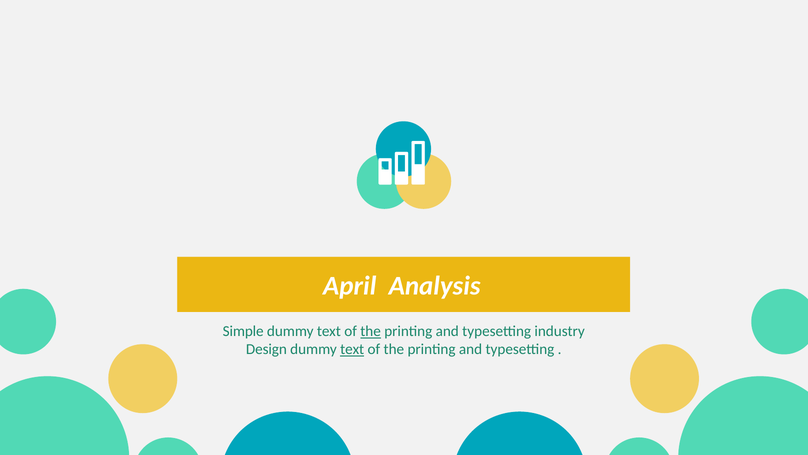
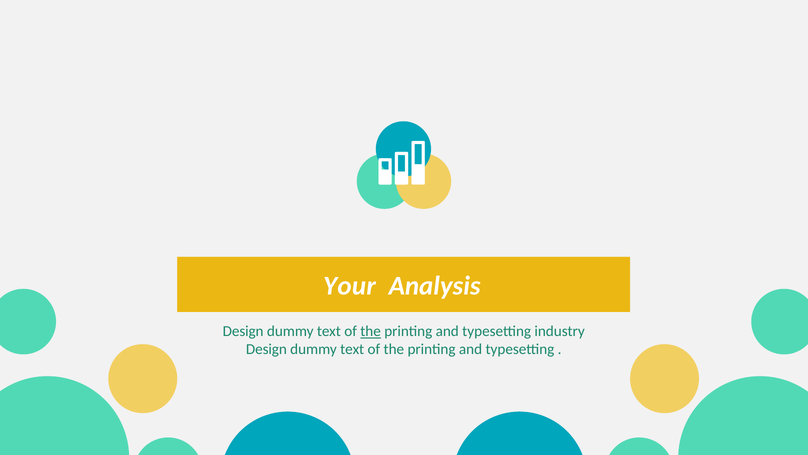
April: April -> Your
Simple at (243, 331): Simple -> Design
text at (352, 349) underline: present -> none
